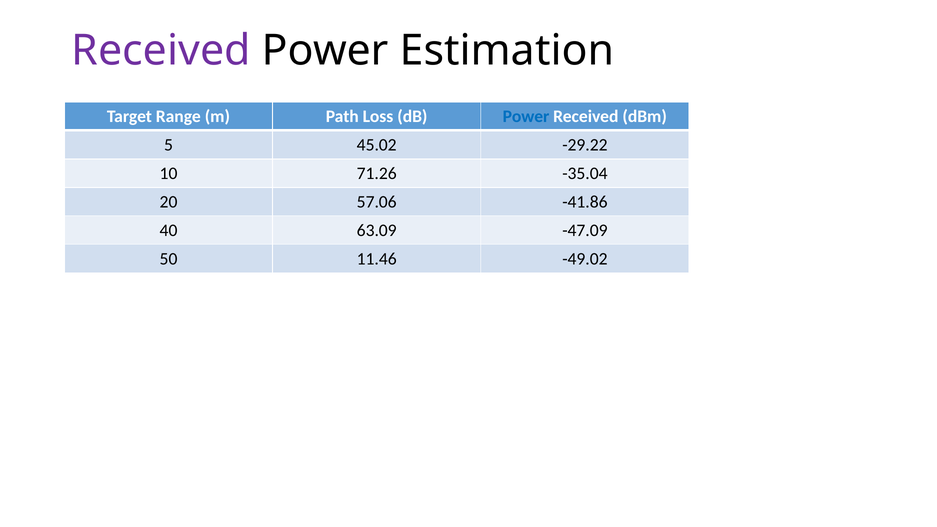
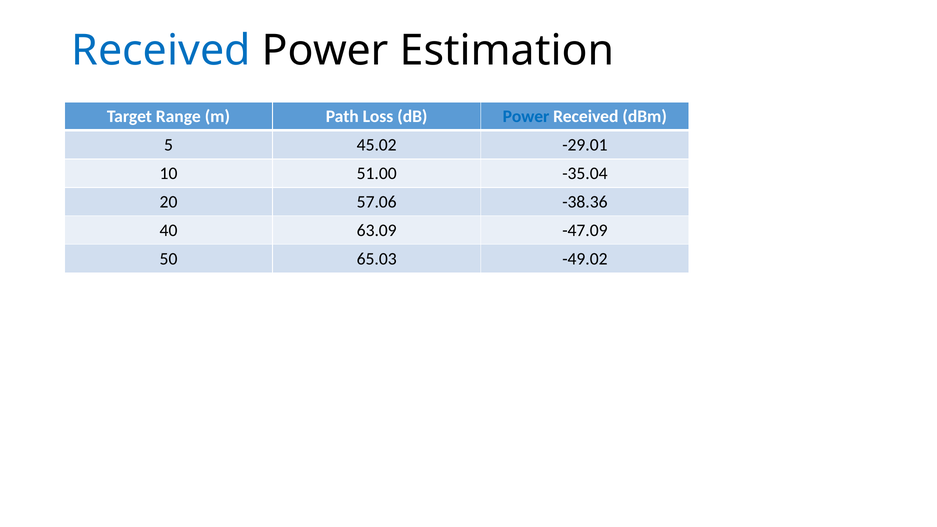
Received at (161, 51) colour: purple -> blue
-29.22: -29.22 -> -29.01
71.26: 71.26 -> 51.00
-41.86: -41.86 -> -38.36
11.46: 11.46 -> 65.03
